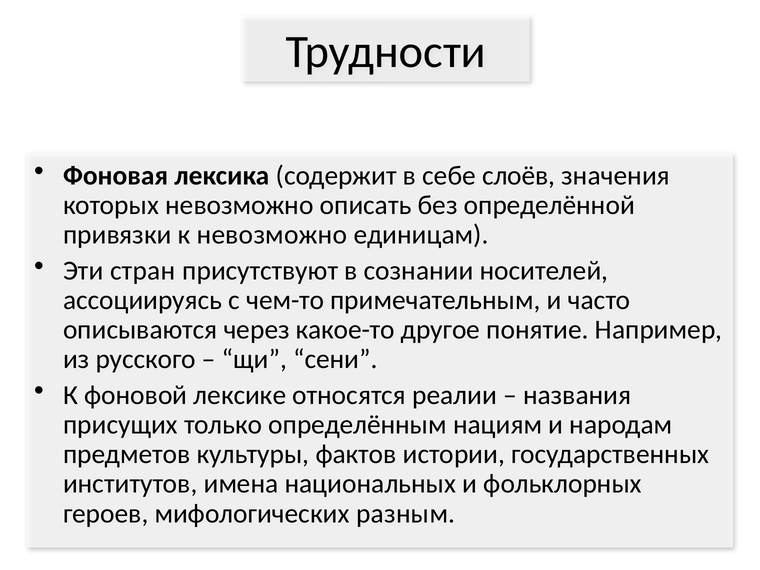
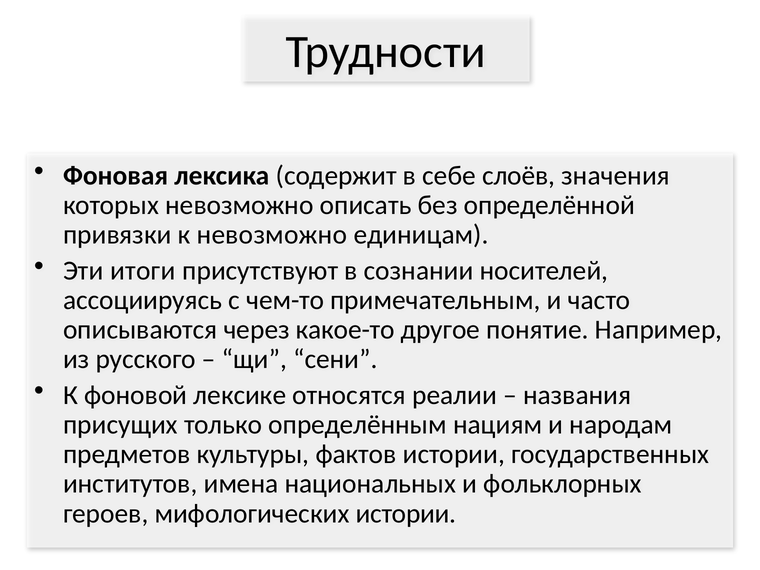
стран: стран -> итоги
мифологических разным: разным -> истории
